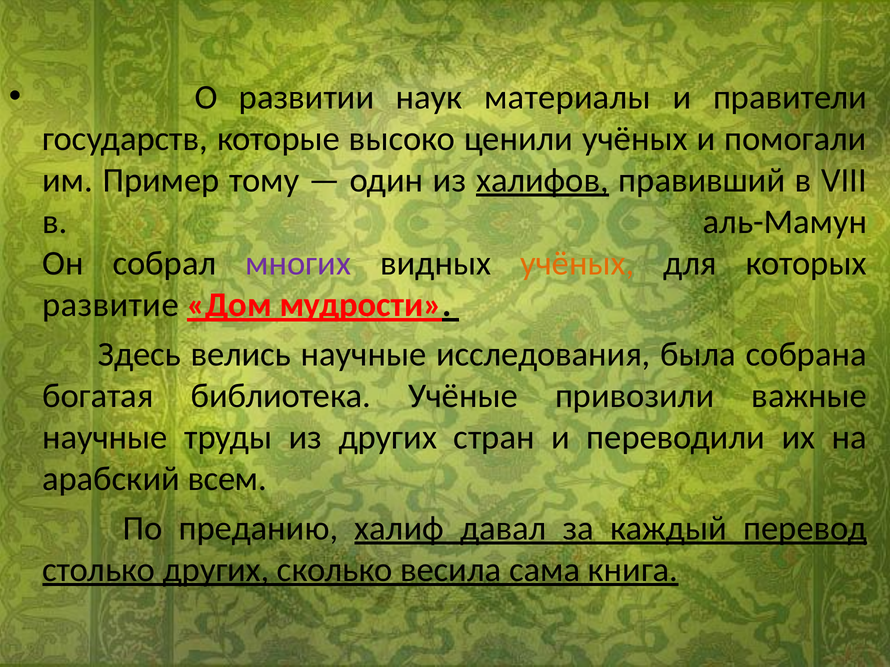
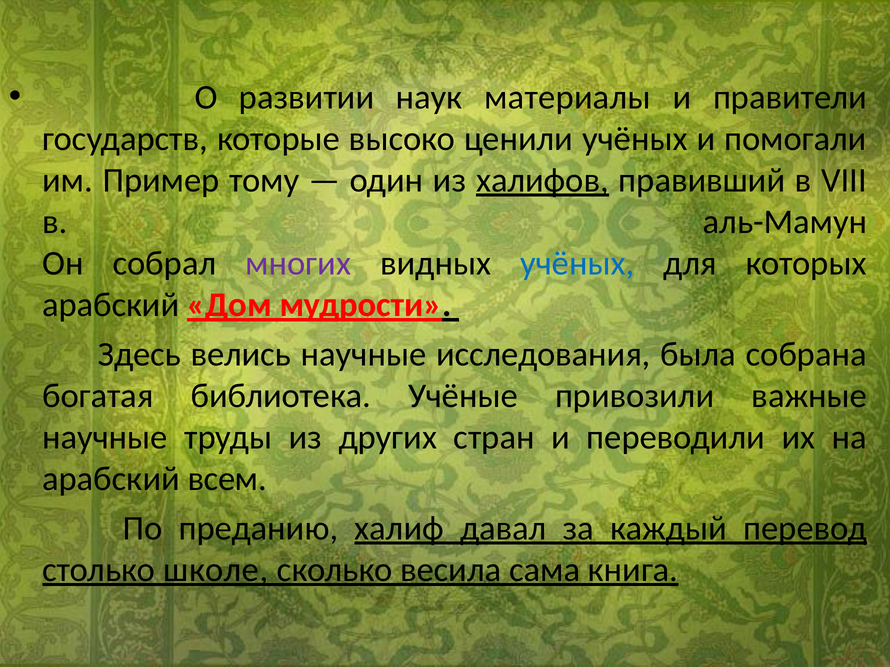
учёных at (577, 263) colour: orange -> blue
развитие at (111, 305): развитие -> арабский
столько других: других -> школе
